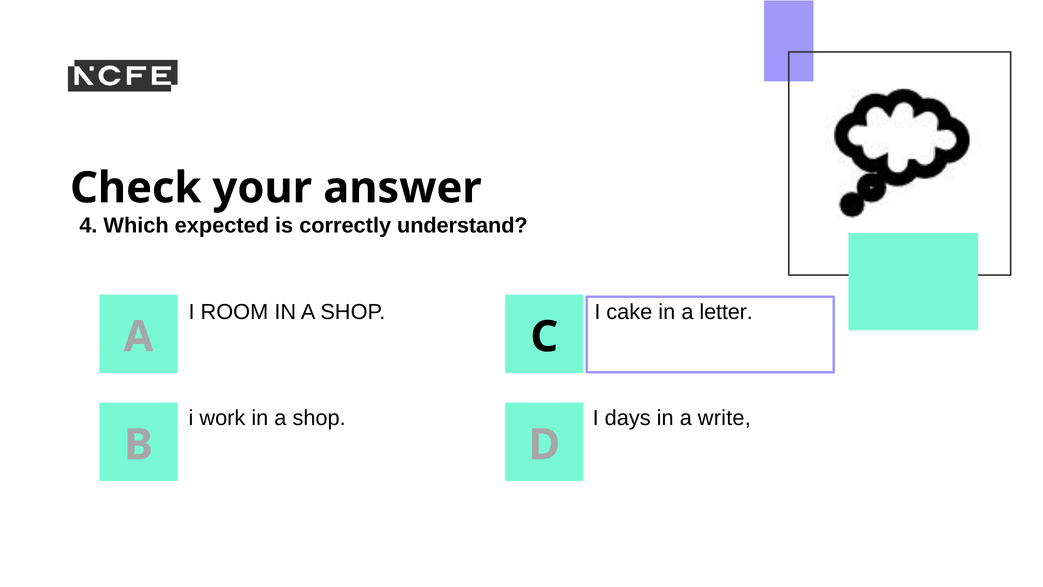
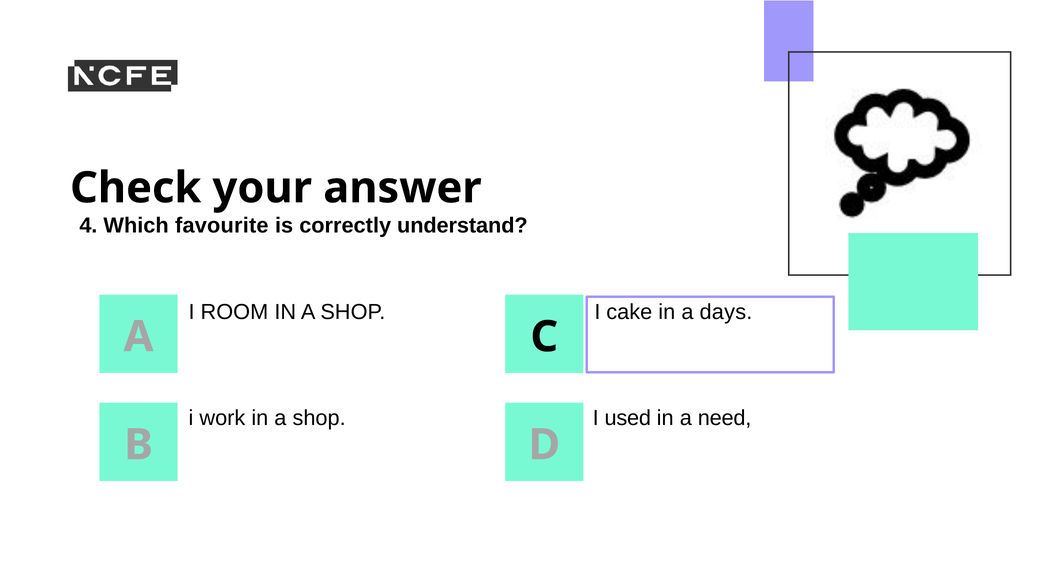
expected: expected -> favourite
letter: letter -> days
days: days -> used
write: write -> need
